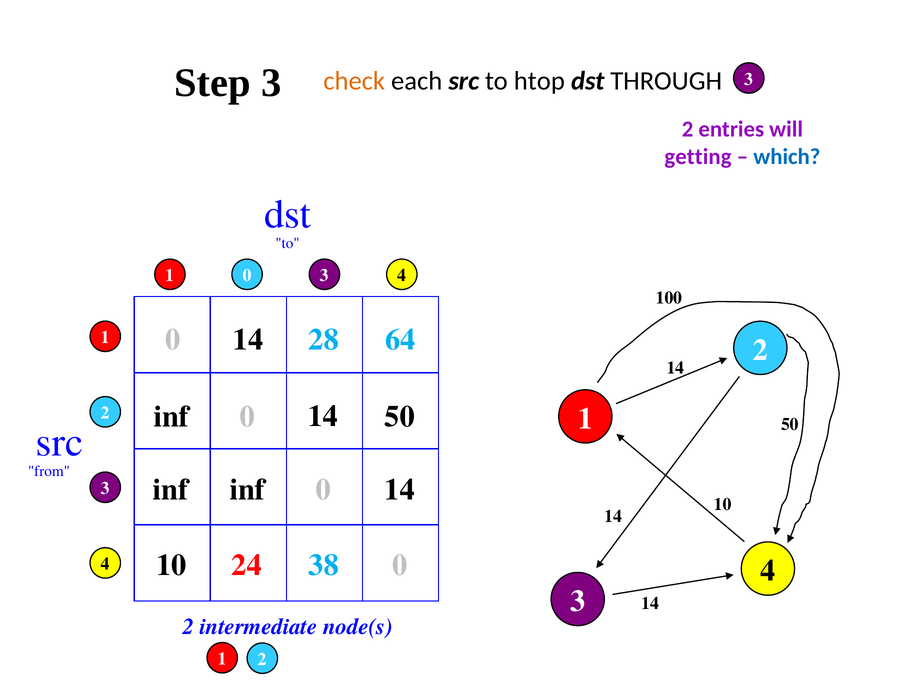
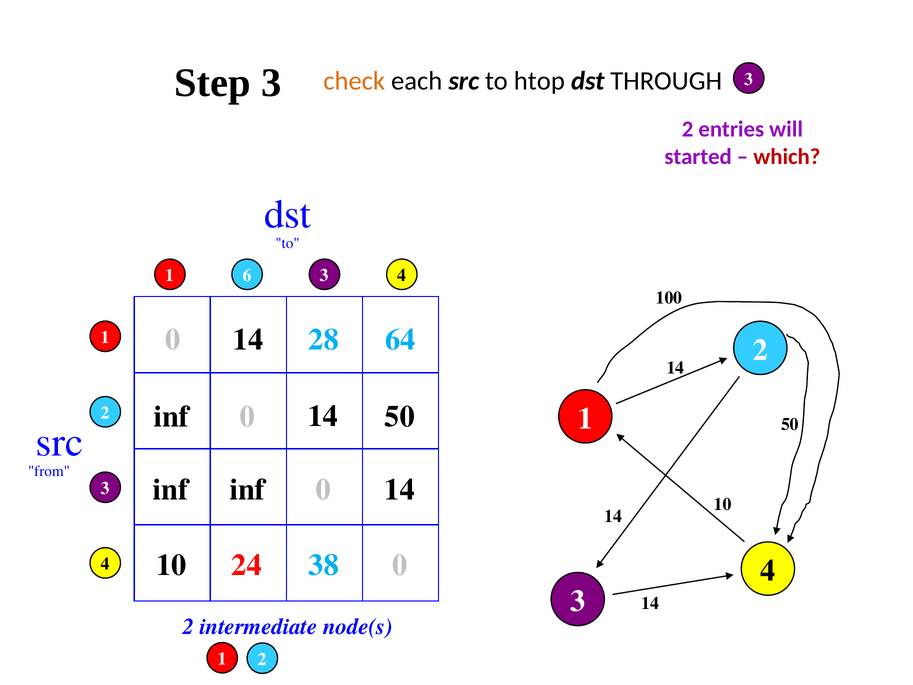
getting: getting -> started
which colour: blue -> red
1 0: 0 -> 6
